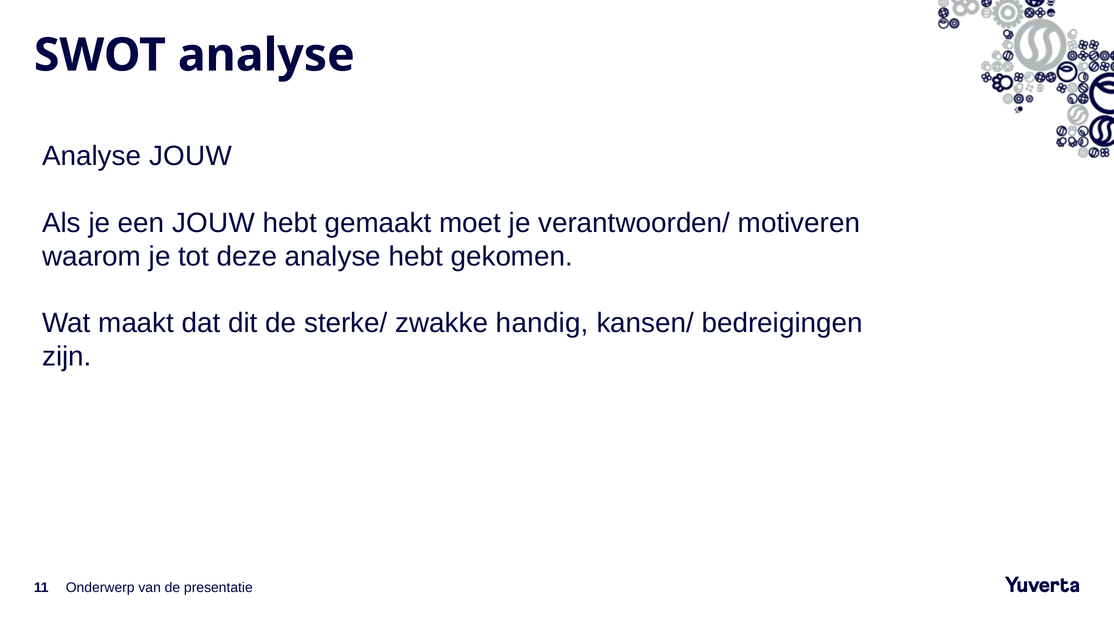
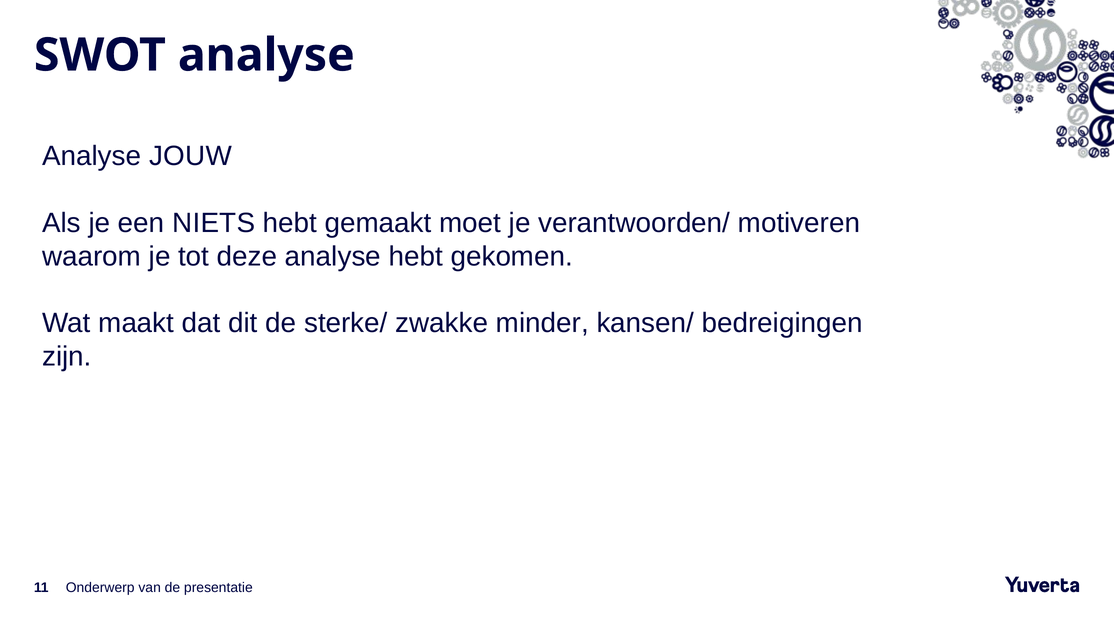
een JOUW: JOUW -> NIETS
handig: handig -> minder
